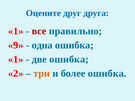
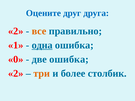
1 at (16, 31): 1 -> 2
все colour: red -> orange
9: 9 -> 1
одна underline: none -> present
1 at (16, 59): 1 -> 0
более ошибка: ошибка -> столбик
